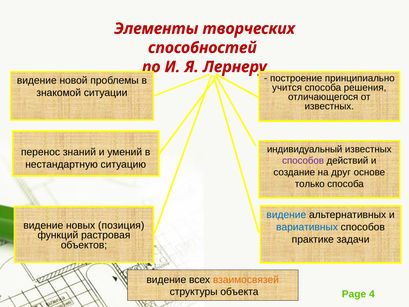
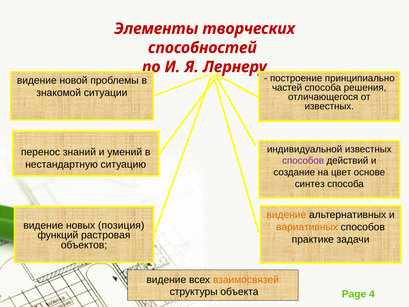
учится: учится -> частей
индивидуальный: индивидуальный -> индивидуальной
друг: друг -> цвет
только: только -> синтез
видение at (286, 215) colour: blue -> orange
вариативных colour: blue -> orange
